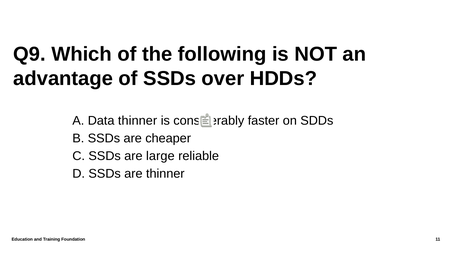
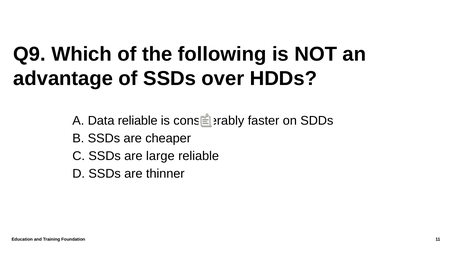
Data thinner: thinner -> reliable
